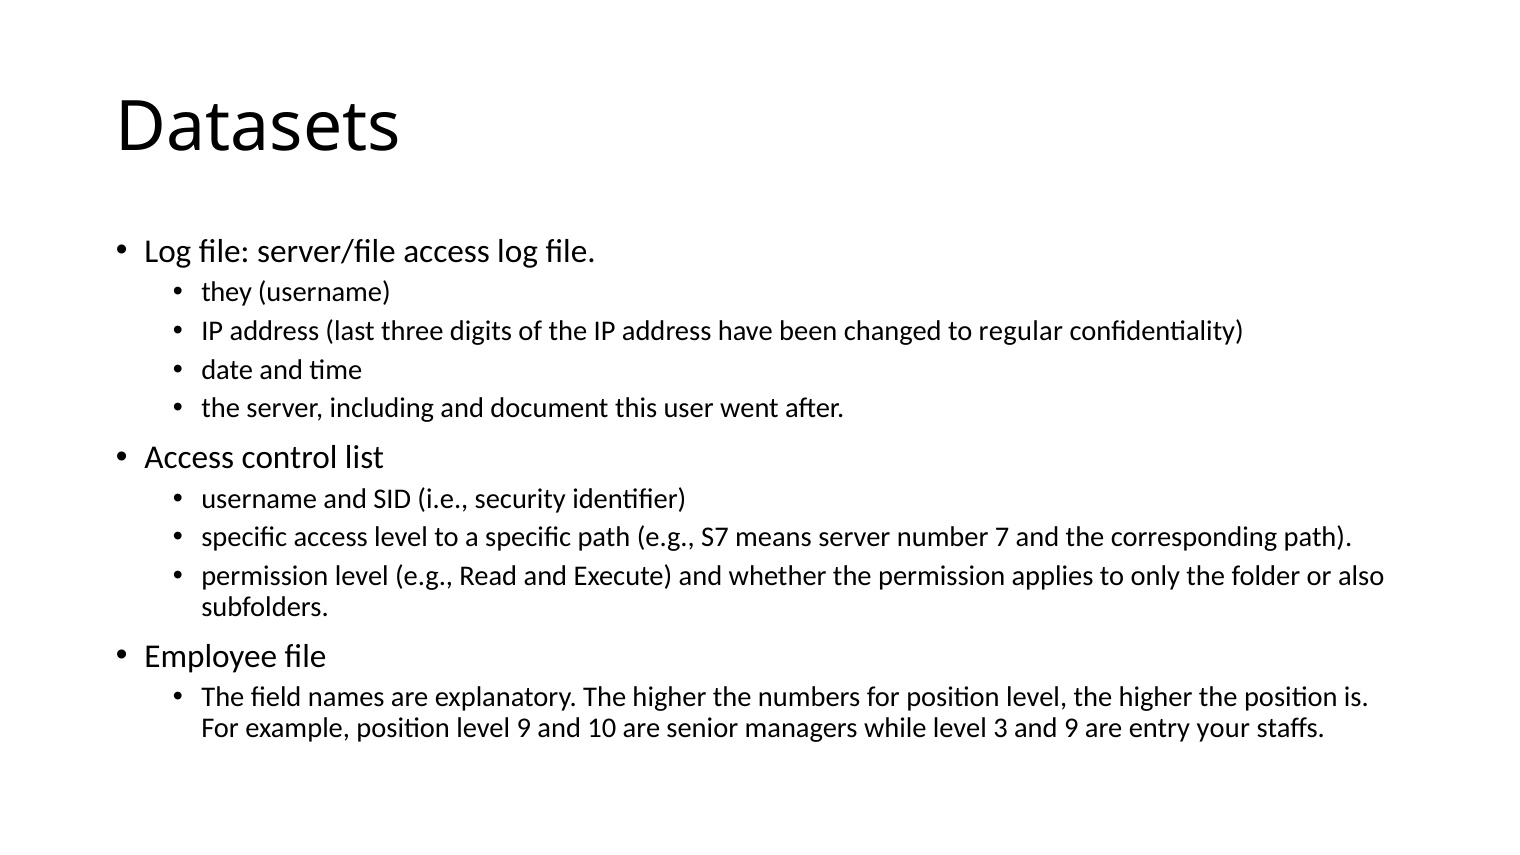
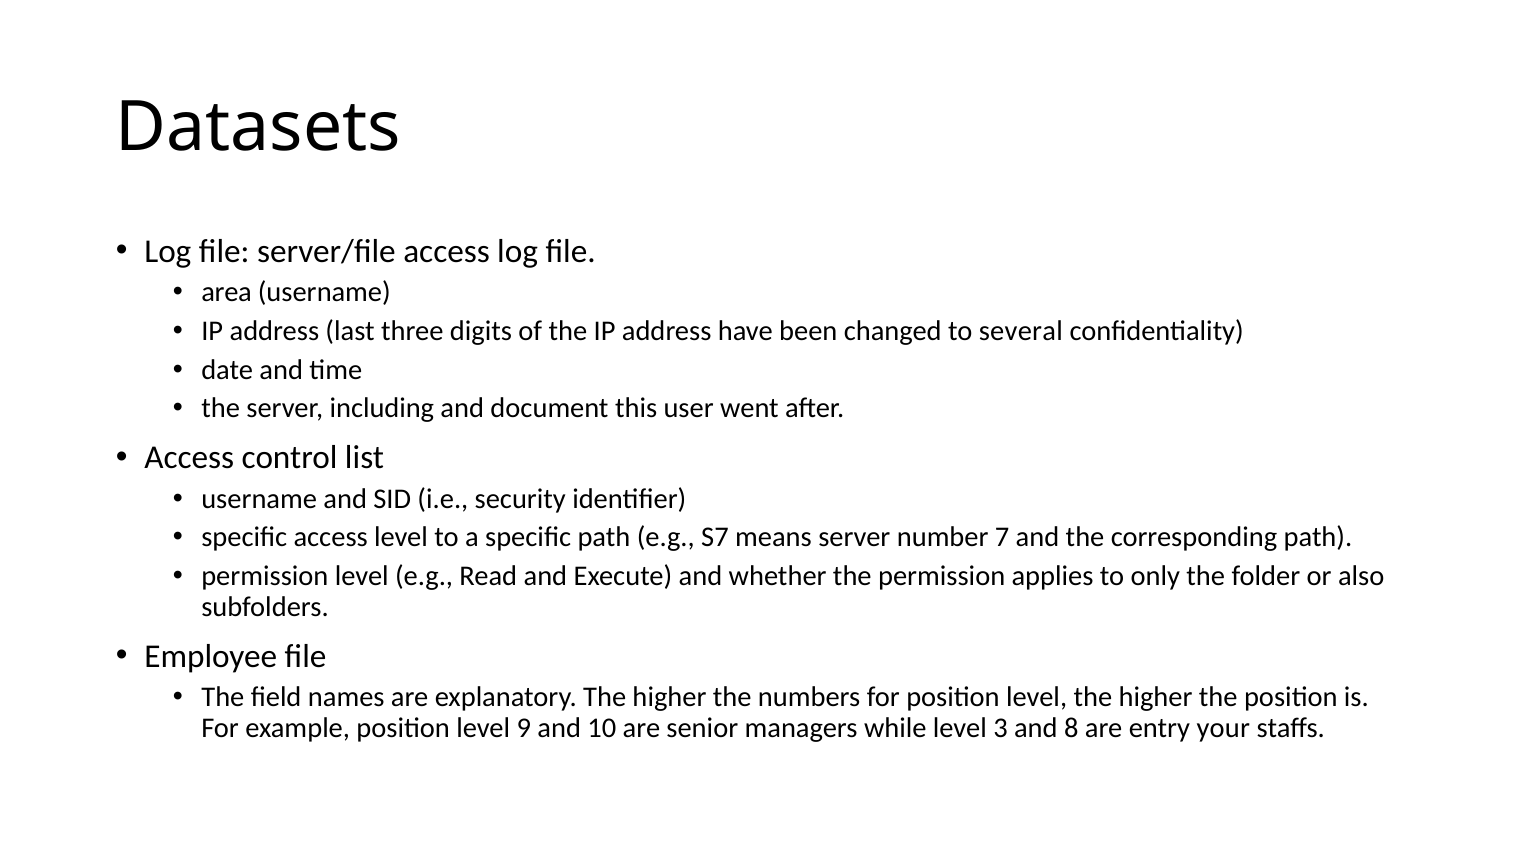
they: they -> area
regular: regular -> several
and 9: 9 -> 8
